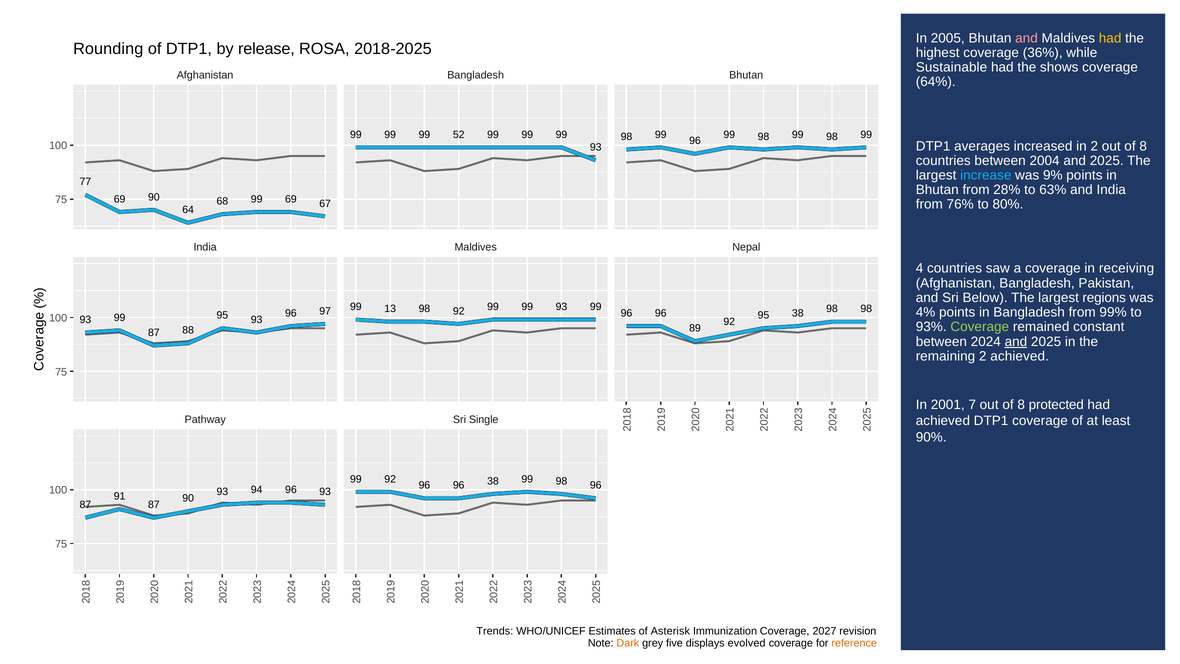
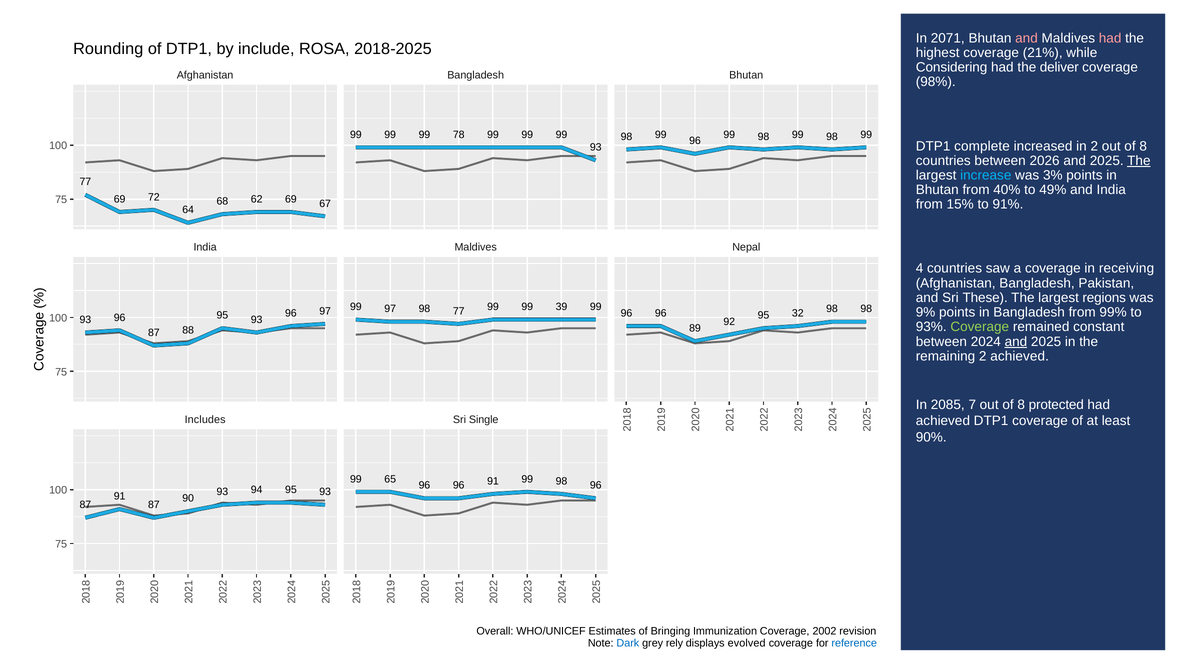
2005: 2005 -> 2071
had at (1110, 38) colour: yellow -> pink
release: release -> include
36%: 36% -> 21%
Sustainable: Sustainable -> Considering
shows: shows -> deliver
64%: 64% -> 98%
52: 52 -> 78
averages: averages -> complete
2004: 2004 -> 2026
The at (1139, 161) underline: none -> present
9%: 9% -> 3%
28%: 28% -> 40%
63%: 63% -> 49%
69 90: 90 -> 72
68 99: 99 -> 62
76%: 76% -> 15%
80%: 80% -> 91%
Below: Below -> These
99 13: 13 -> 97
98 92: 92 -> 77
93 at (562, 307): 93 -> 39
4%: 4% -> 9%
95 38: 38 -> 32
99 at (120, 317): 99 -> 96
2001: 2001 -> 2085
Pathway: Pathway -> Includes
99 92: 92 -> 65
96 38: 38 -> 91
94 96: 96 -> 95
Trends: Trends -> Overall
Asterisk: Asterisk -> Bringing
2027: 2027 -> 2002
Dark colour: orange -> blue
five: five -> rely
reference colour: orange -> blue
